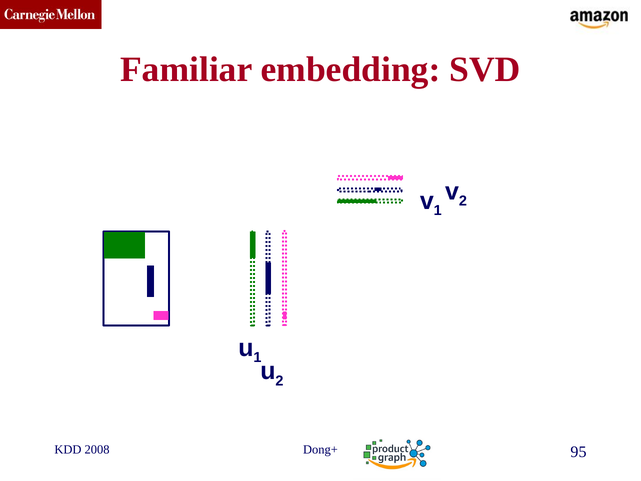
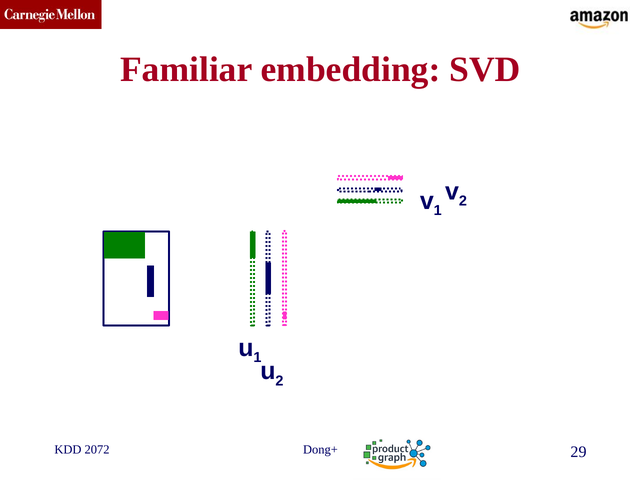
2008: 2008 -> 2072
95: 95 -> 29
